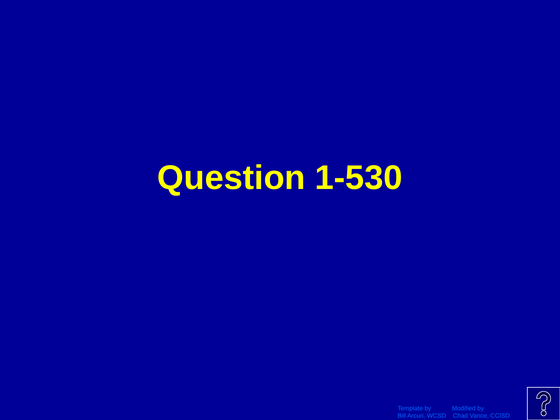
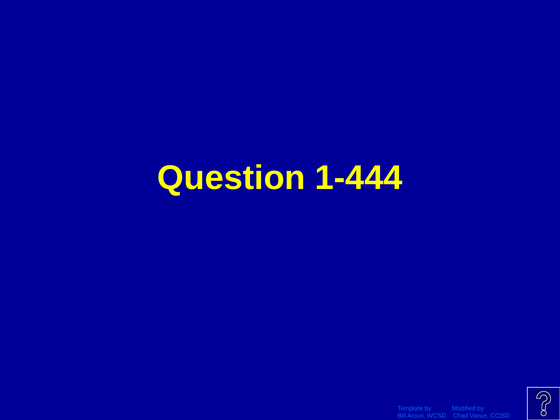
1-530: 1-530 -> 1-444
